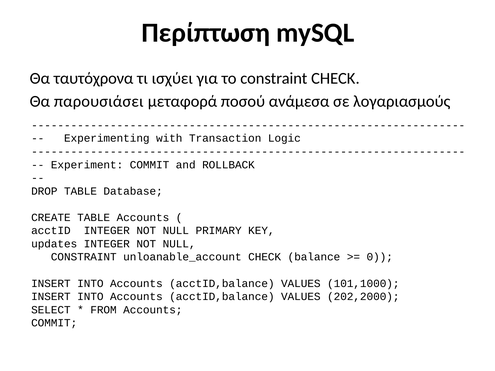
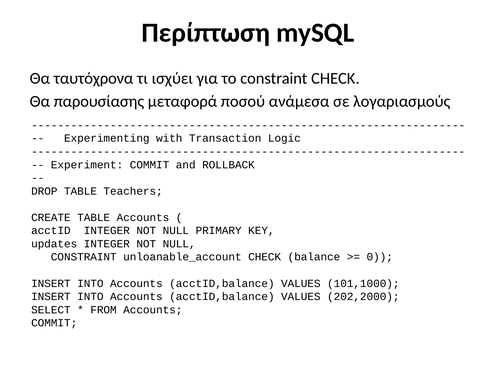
παρουσιάσει: παρουσιάσει -> παρουσίασης
Database: Database -> Teachers
